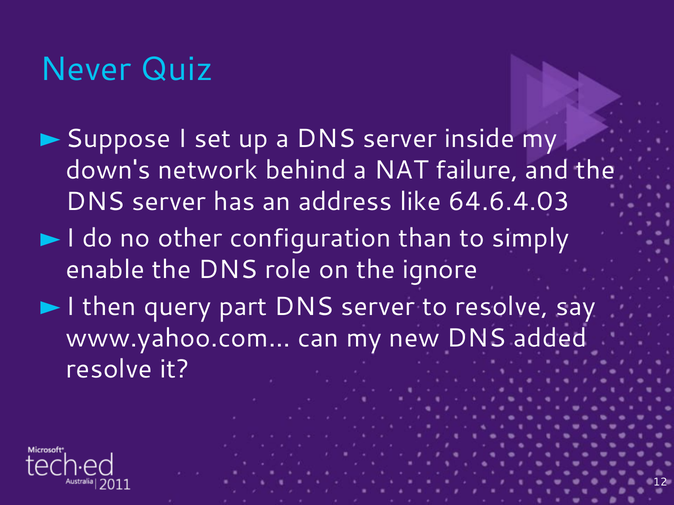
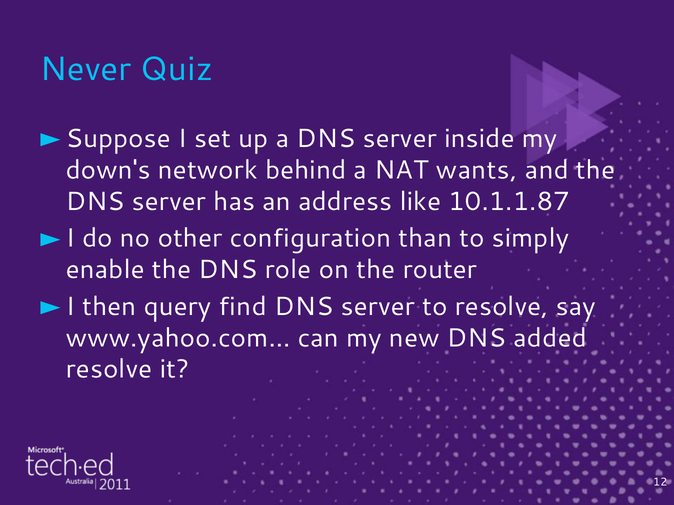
failure: failure -> wants
64.6.4.03: 64.6.4.03 -> 10.1.1.87
ignore: ignore -> router
part: part -> find
